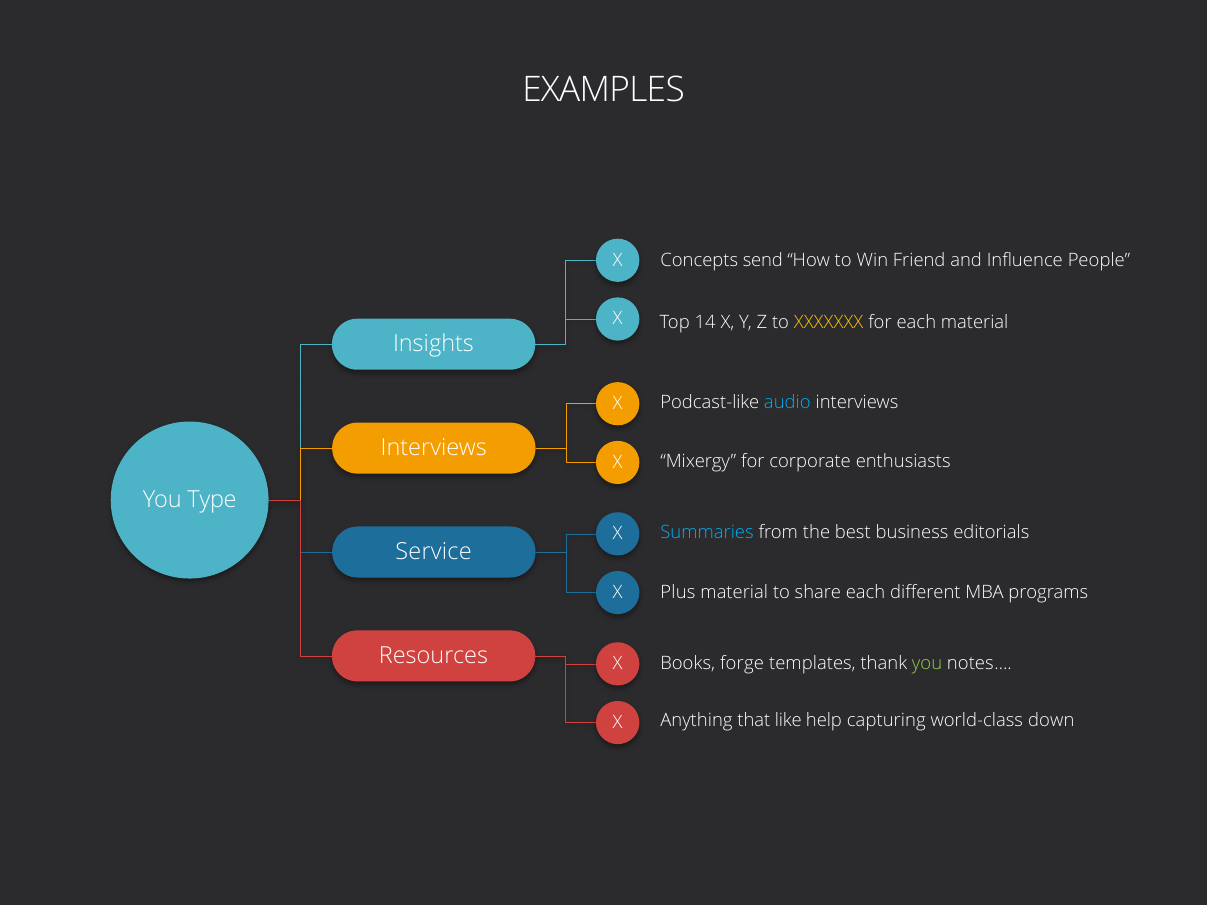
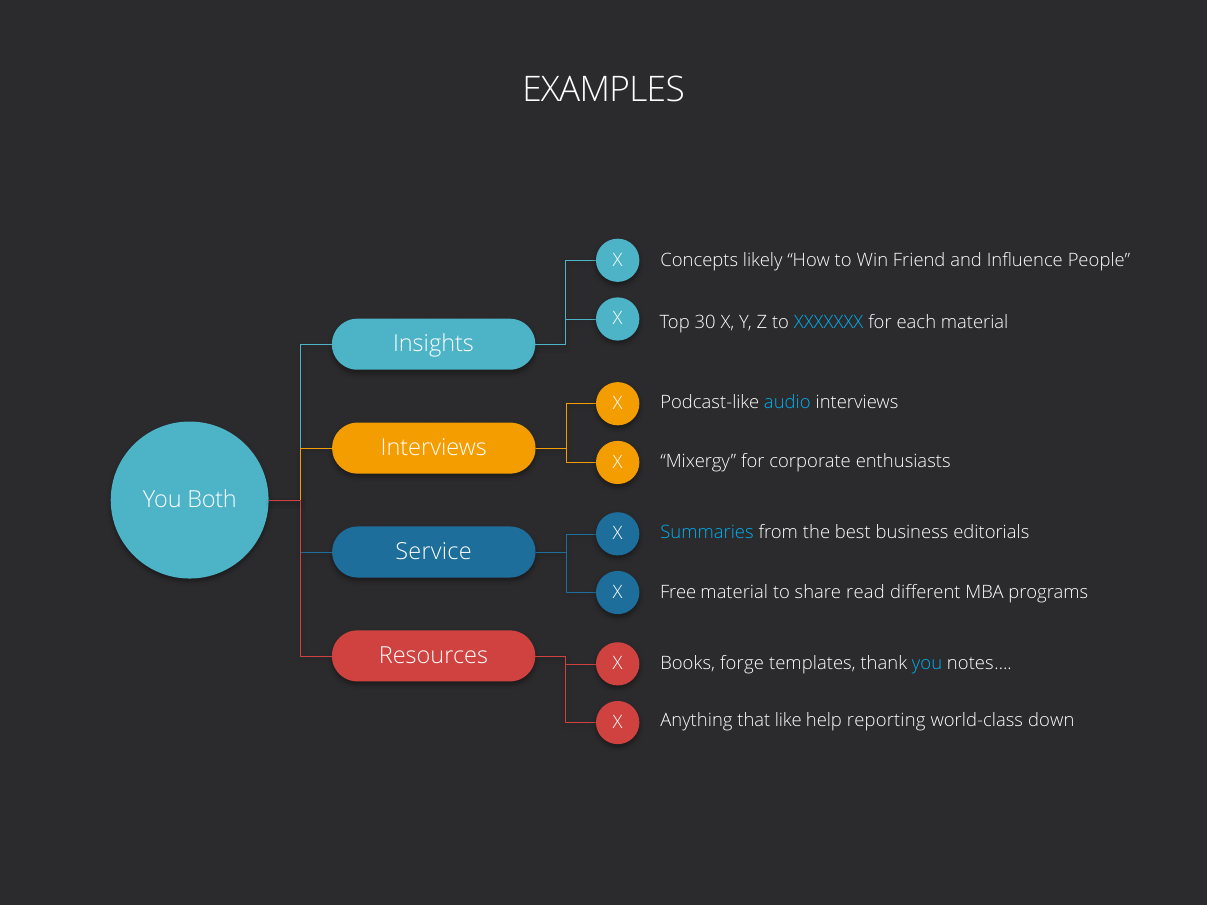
send: send -> likely
14: 14 -> 30
XXXXXXX colour: yellow -> light blue
Type: Type -> Both
Plus: Plus -> Free
share each: each -> read
you at (927, 664) colour: light green -> light blue
capturing: capturing -> reporting
